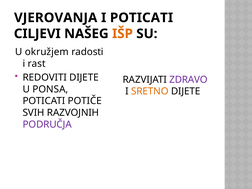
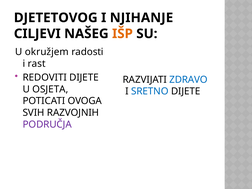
VJEROVANJA: VJEROVANJA -> DJETETOVOG
I POTICATI: POTICATI -> NJIHANJE
ZDRAVO colour: purple -> blue
PONSA: PONSA -> OSJETA
SRETNO colour: orange -> blue
POTIČE: POTIČE -> OVOGA
